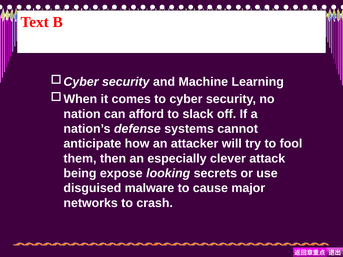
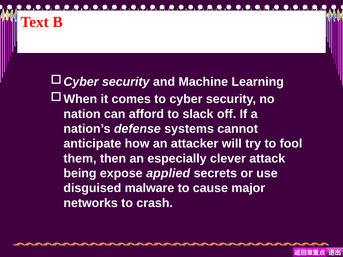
looking: looking -> applied
